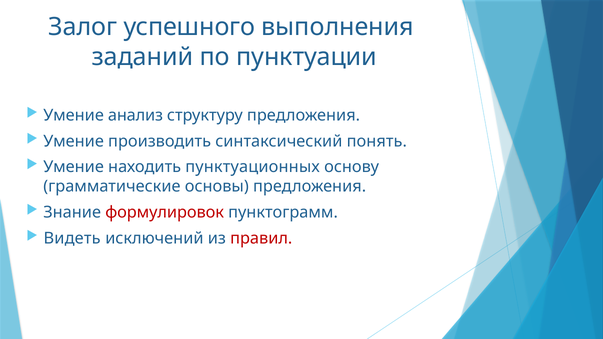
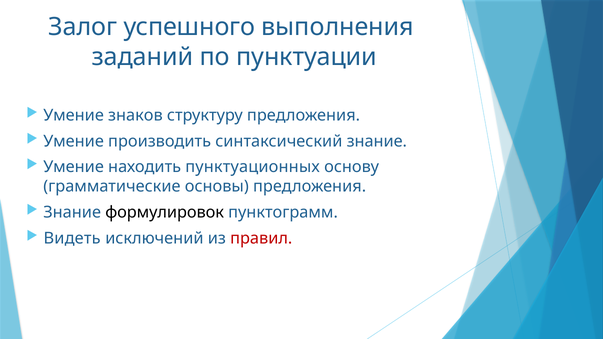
анализ: анализ -> знаков
синтаксический понять: понять -> знание
формулировок colour: red -> black
